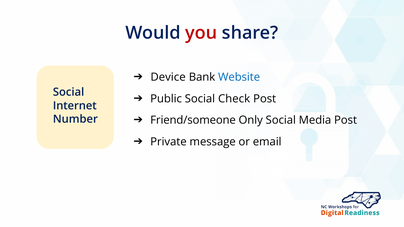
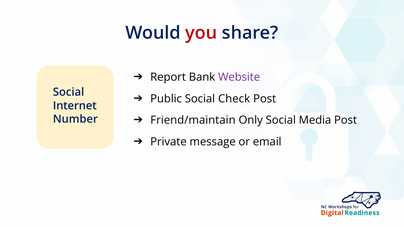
Device: Device -> Report
Website colour: blue -> purple
Friend/someone: Friend/someone -> Friend/maintain
